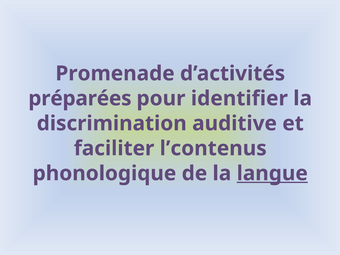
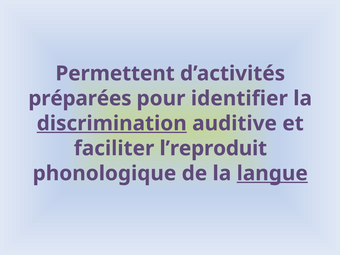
Promenade: Promenade -> Permettent
discrimination underline: none -> present
l’contenus: l’contenus -> l’reproduit
